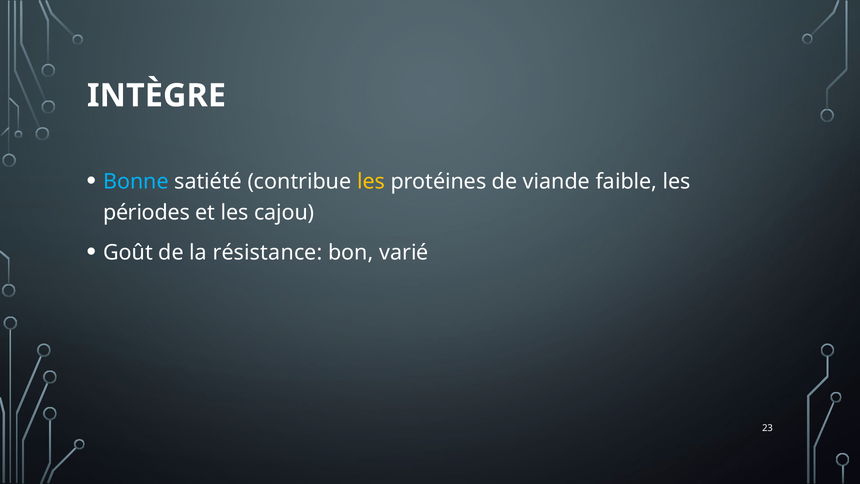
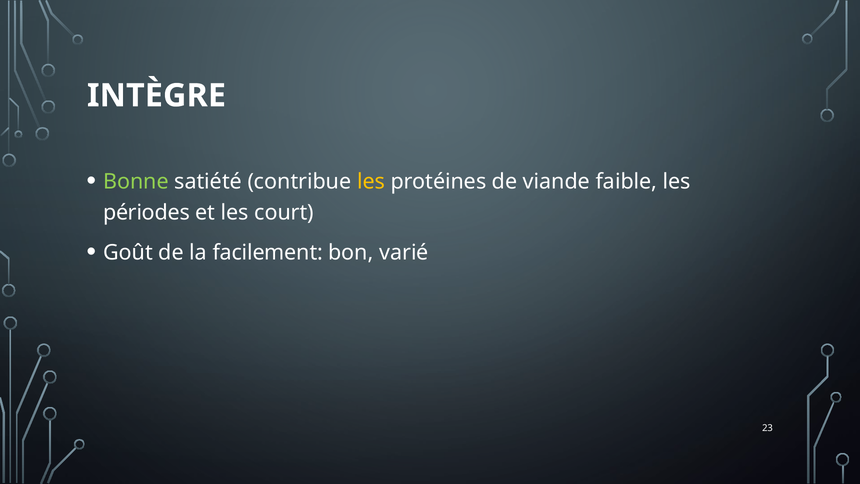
Bonne colour: light blue -> light green
cajou: cajou -> court
résistance: résistance -> facilement
